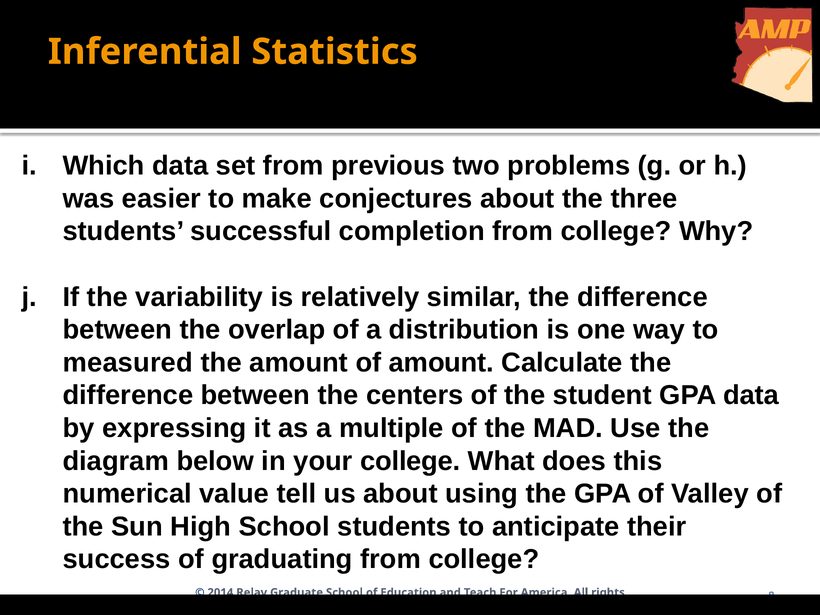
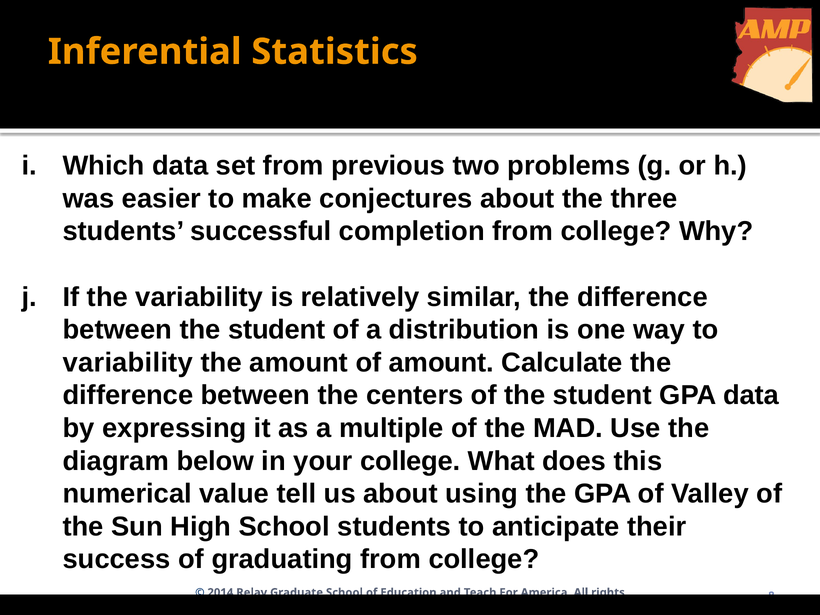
between the overlap: overlap -> student
measured at (128, 363): measured -> variability
